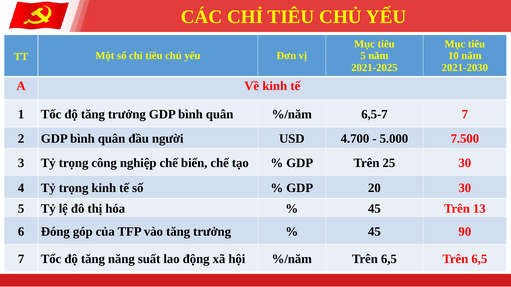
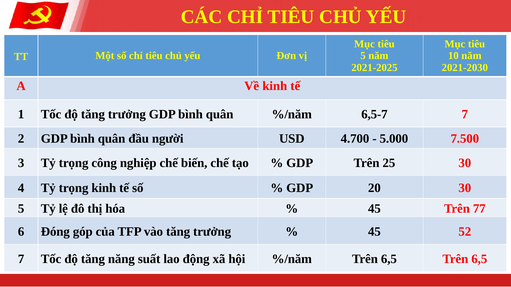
13: 13 -> 77
90: 90 -> 52
